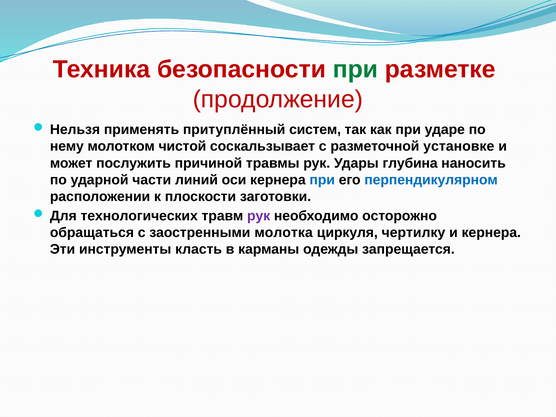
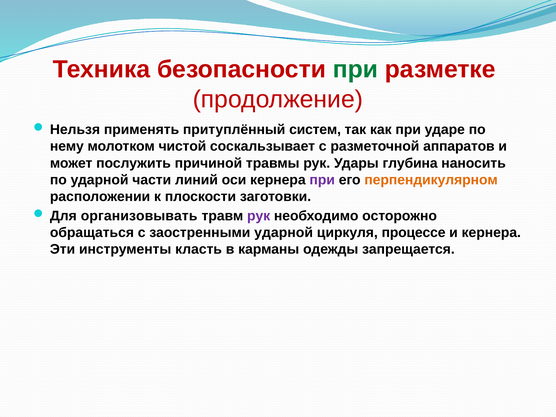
установке: установке -> аппаратов
при at (322, 180) colour: blue -> purple
перпендикулярном colour: blue -> orange
технологических: технологических -> организовывать
заостренными молотка: молотка -> ударной
чертилку: чертилку -> процессе
